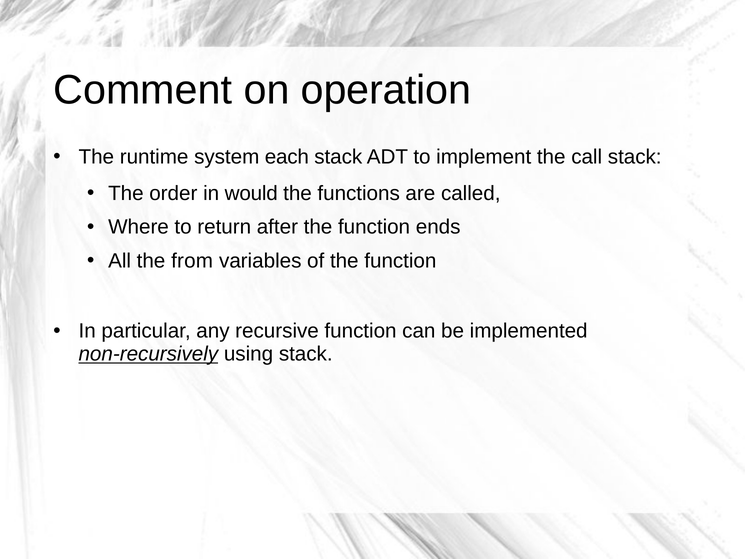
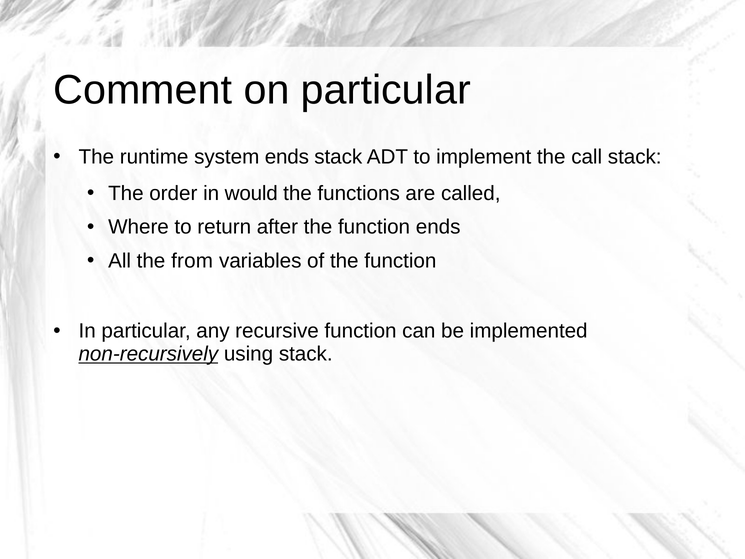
on operation: operation -> particular
system each: each -> ends
